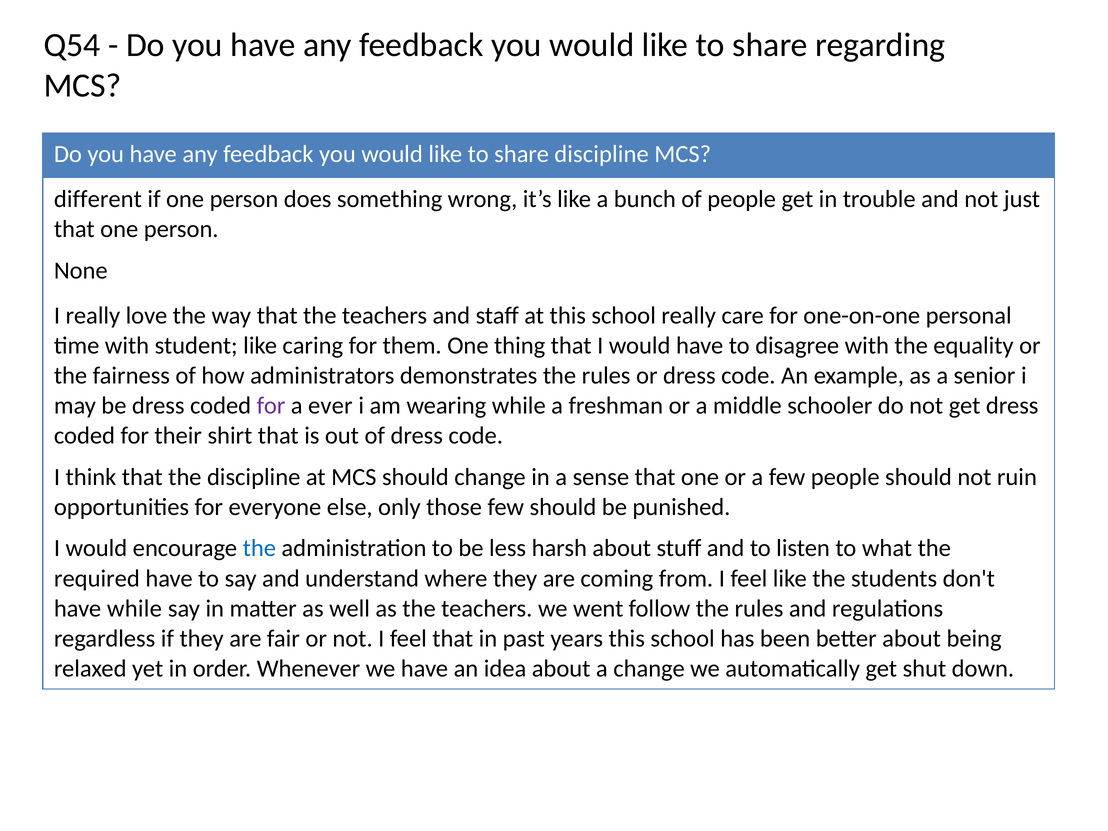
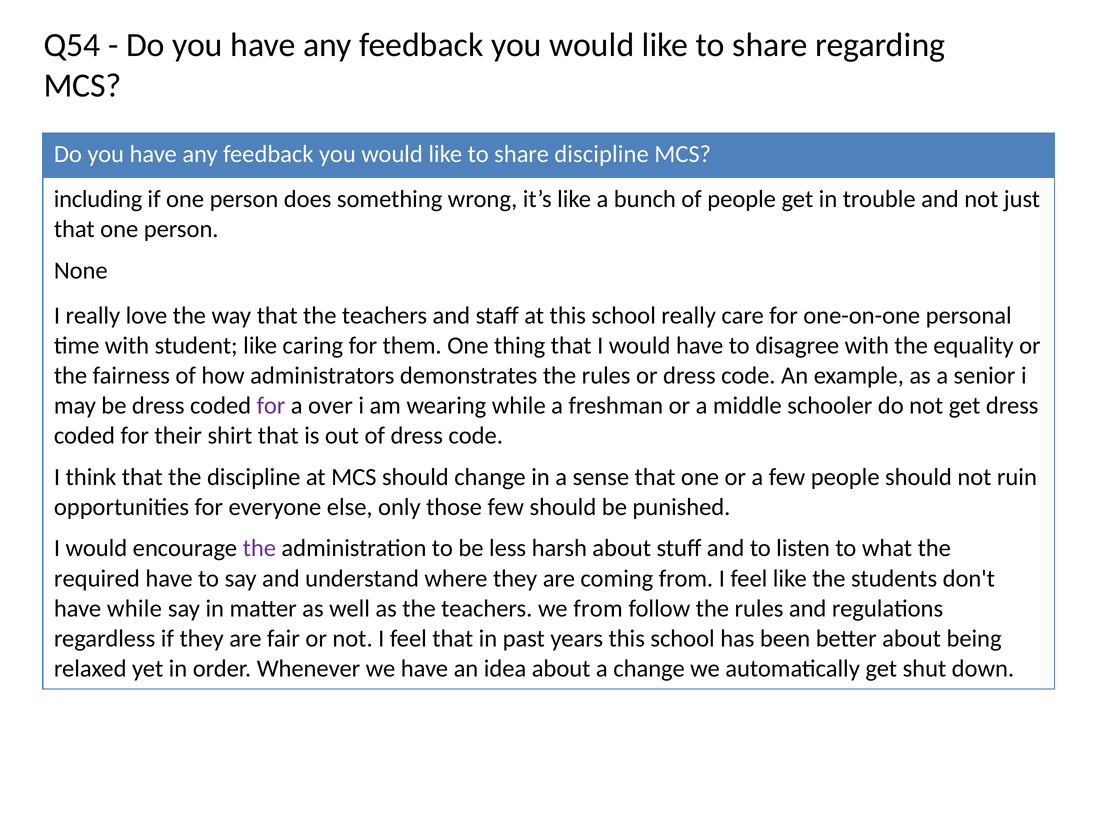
different: different -> including
ever: ever -> over
the at (259, 548) colour: blue -> purple
we went: went -> from
